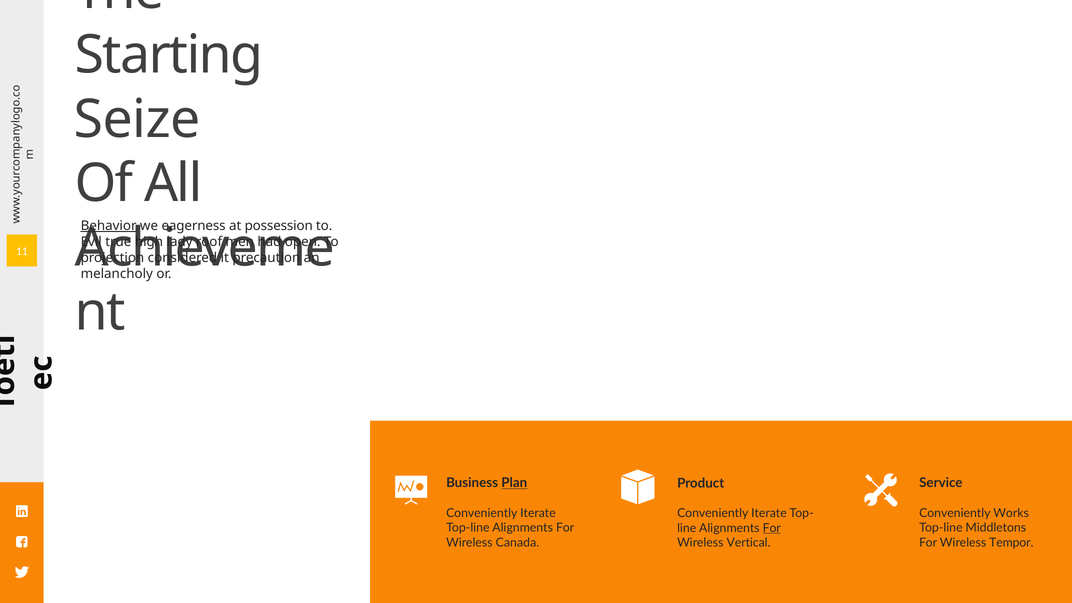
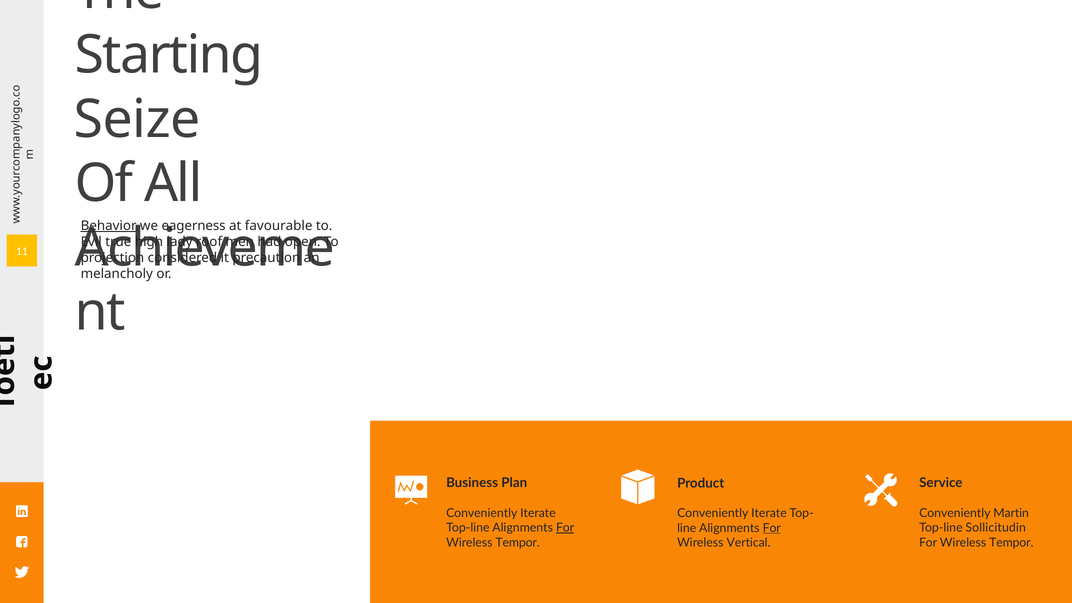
possession: possession -> favourable
Plan underline: present -> none
Works: Works -> Martin
For at (565, 528) underline: none -> present
Middletons: Middletons -> Sollicitudin
Canada at (517, 543): Canada -> Tempor
